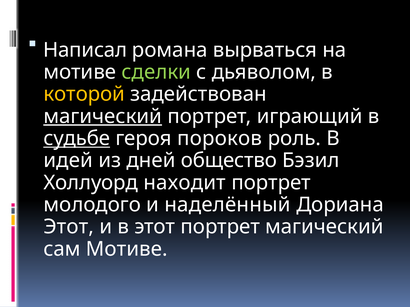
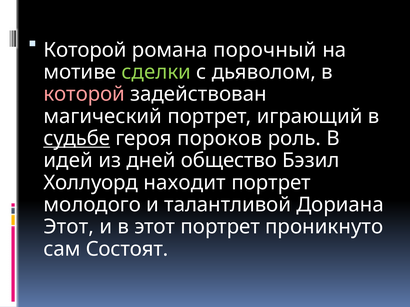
Написал at (85, 50): Написал -> Которой
вырваться: вырваться -> порочный
которой at (84, 94) colour: yellow -> pink
магический at (103, 116) underline: present -> none
наделённый: наделённый -> талантливой
портрет магический: магический -> проникнуто
сам Мотиве: Мотиве -> Состоят
